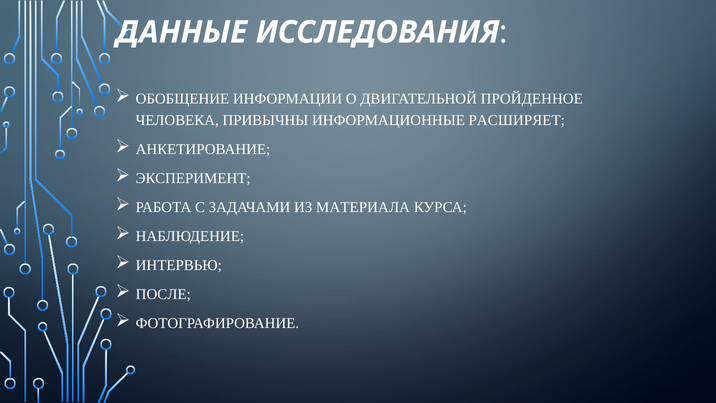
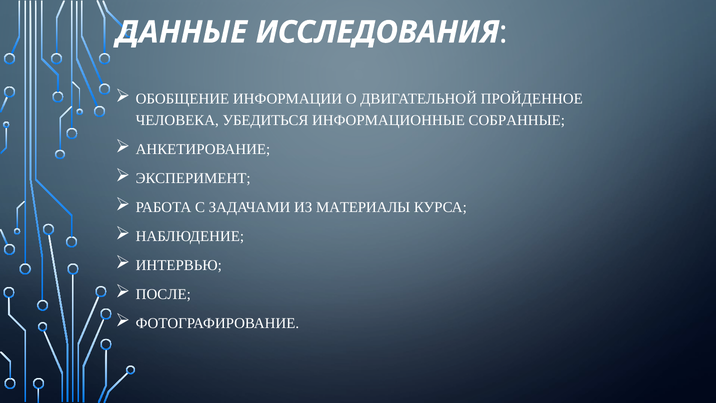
ПРИВЫЧНЫ: ПРИВЫЧНЫ -> УБЕДИТЬСЯ
РАСШИРЯЕТ: РАСШИРЯЕТ -> СОБРАННЫЕ
МАТЕРИАЛА: МАТЕРИАЛА -> МАТЕРИАЛЫ
